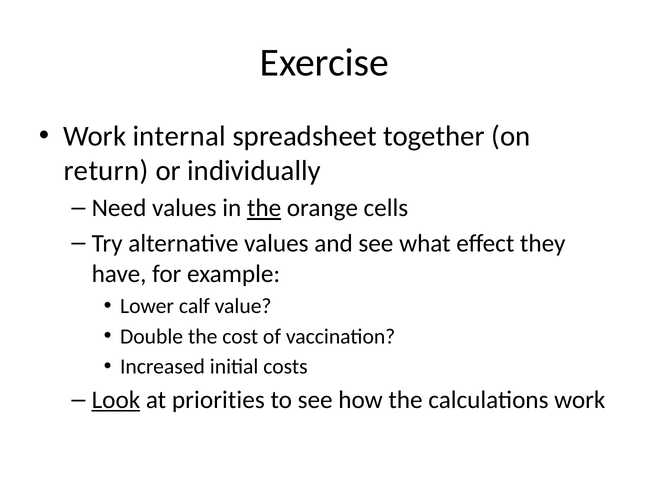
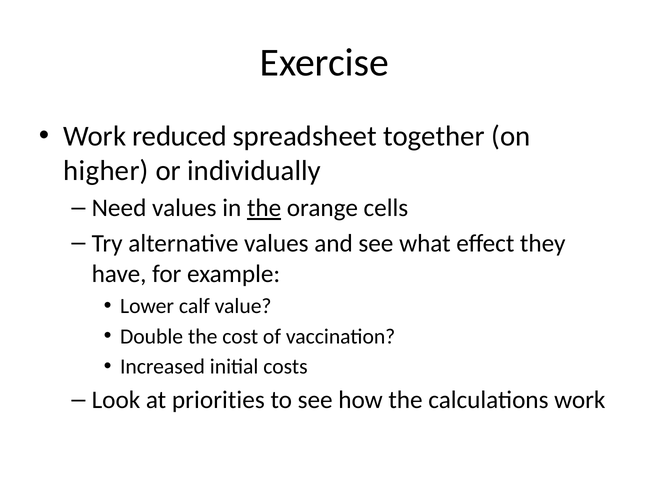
internal: internal -> reduced
return: return -> higher
Look underline: present -> none
